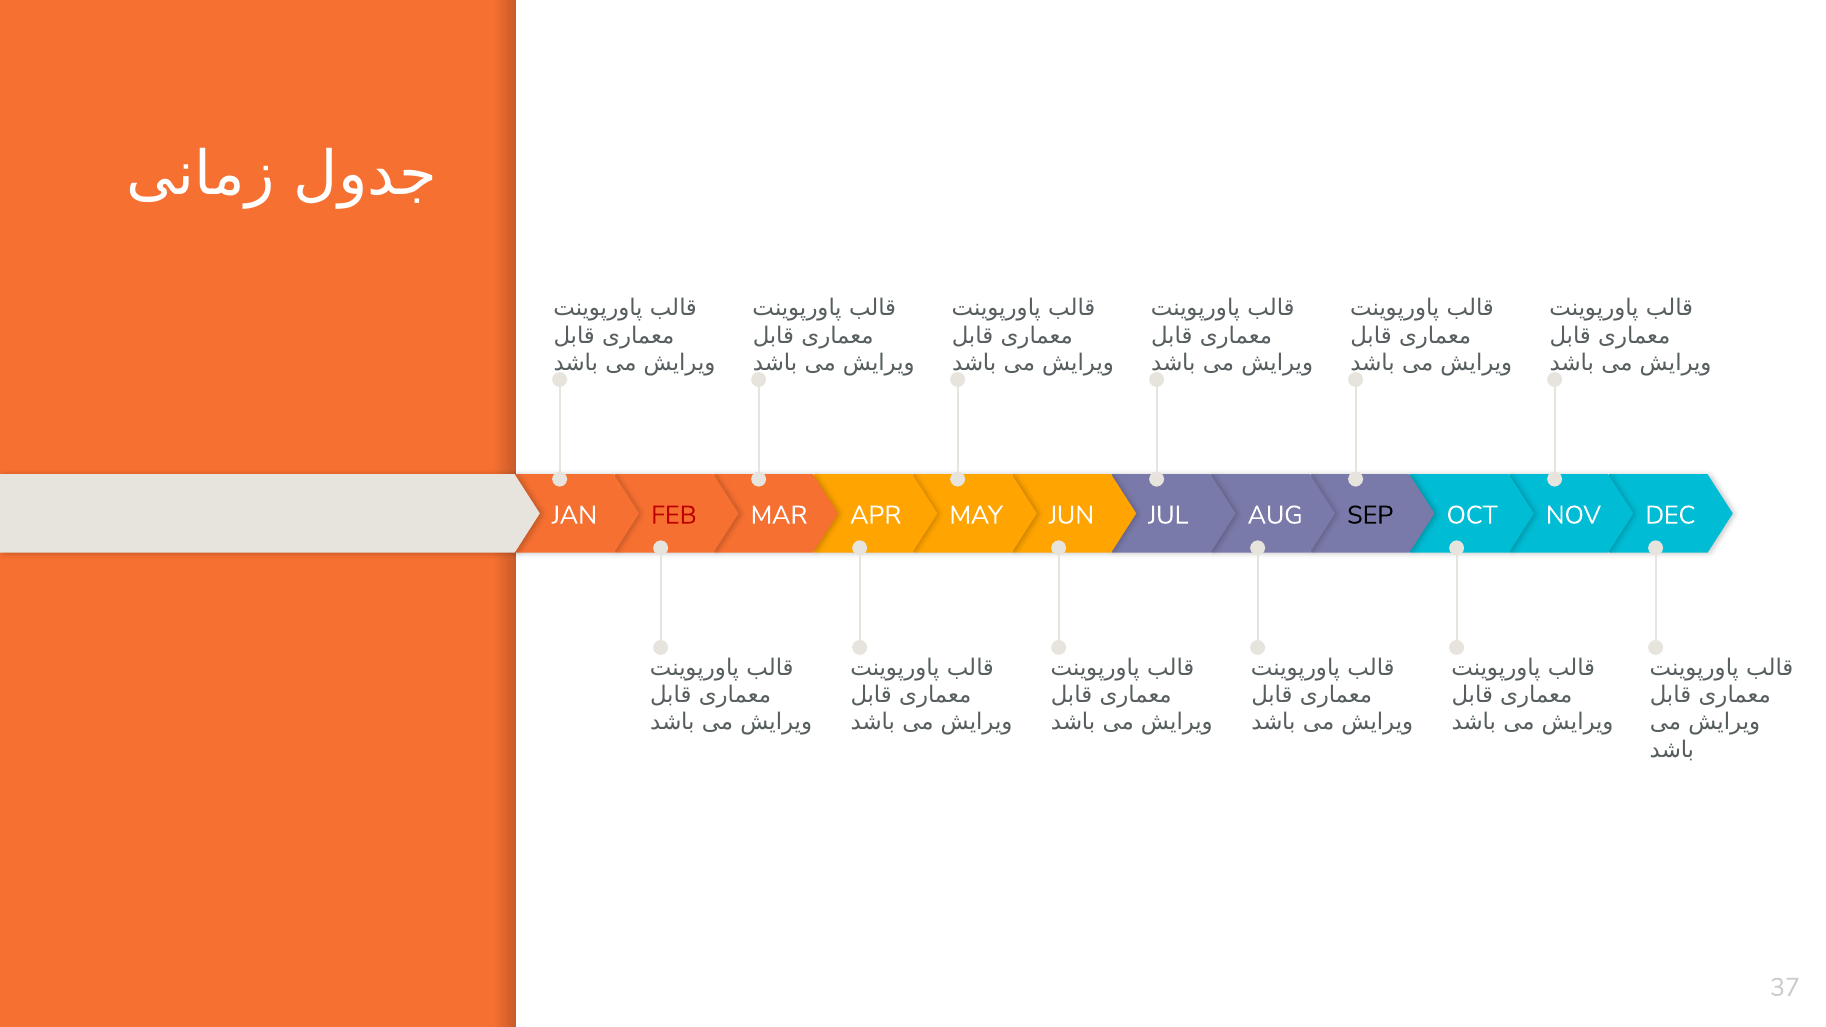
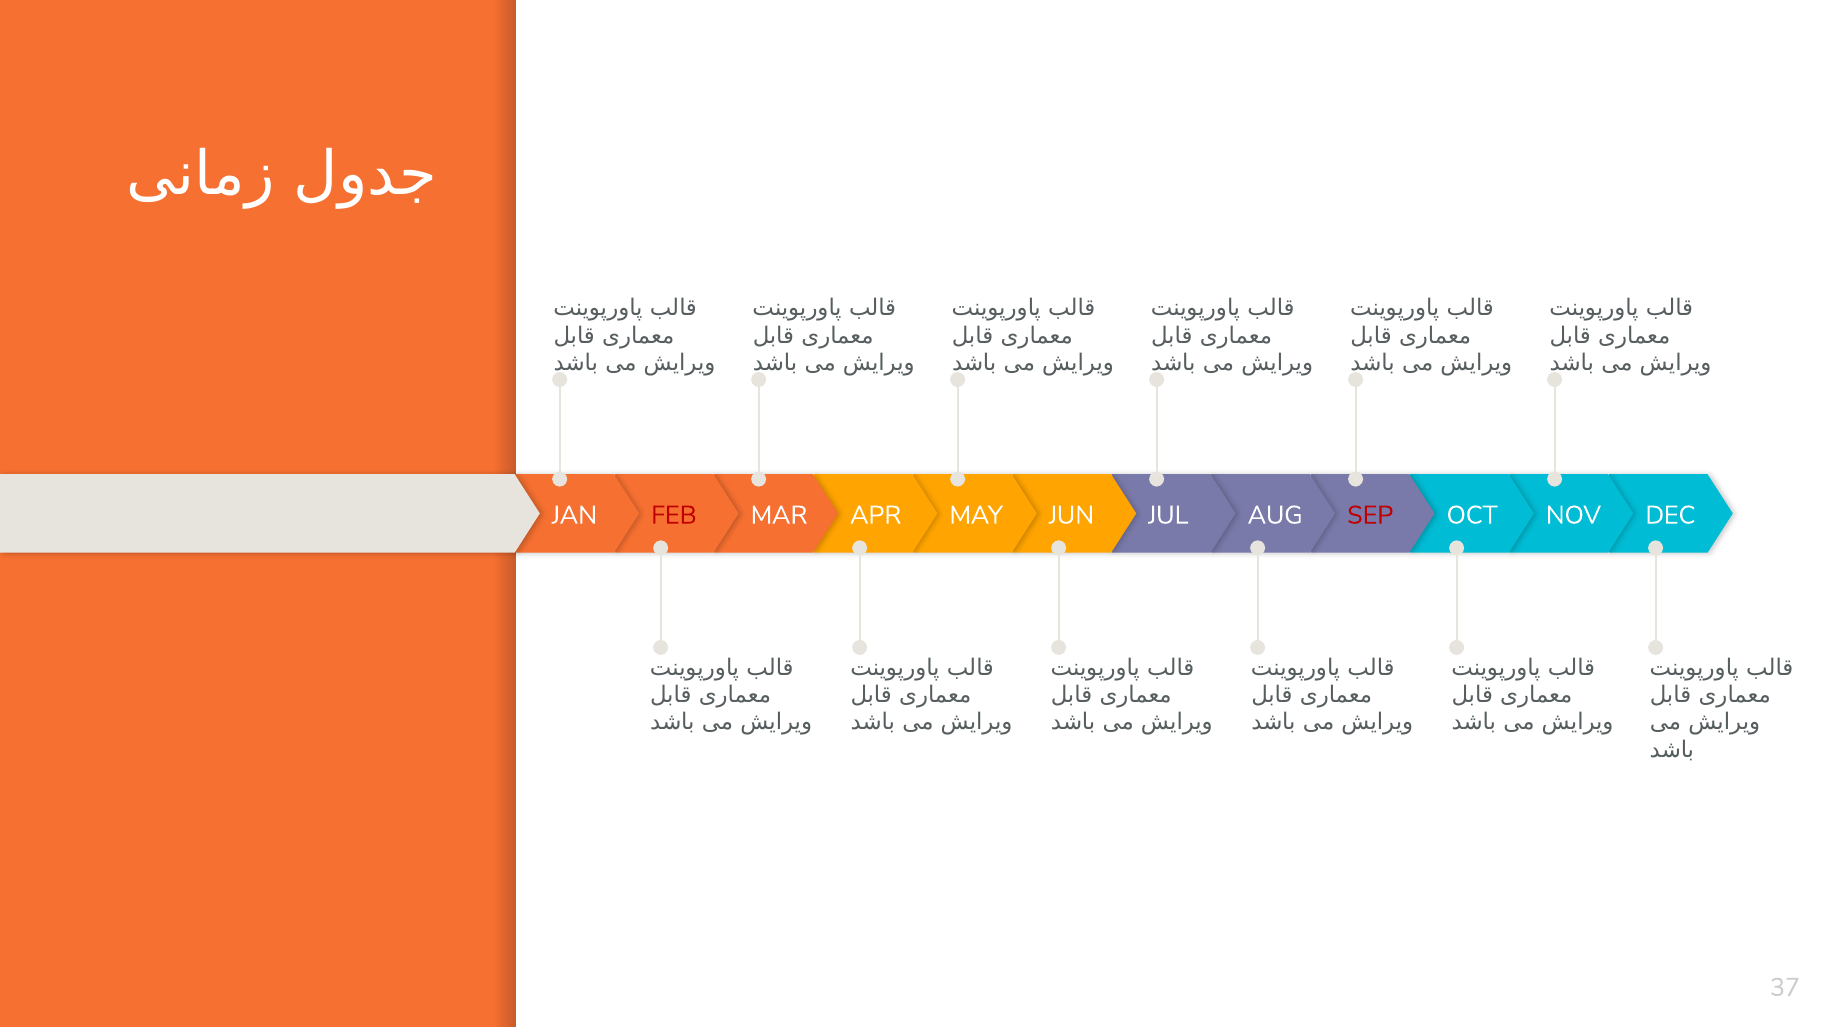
SEP colour: black -> red
